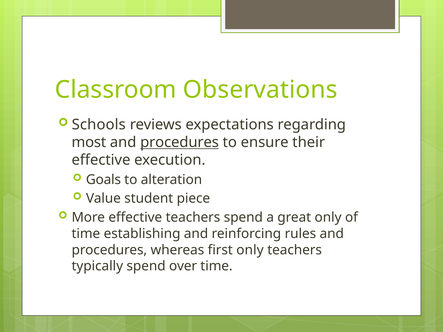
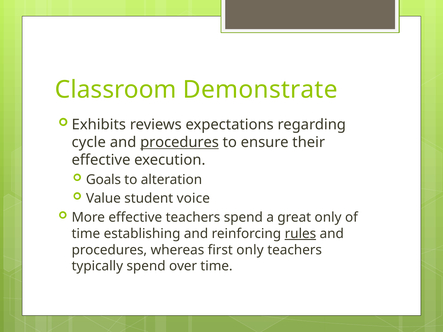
Observations: Observations -> Demonstrate
Schools: Schools -> Exhibits
most: most -> cycle
piece: piece -> voice
rules underline: none -> present
